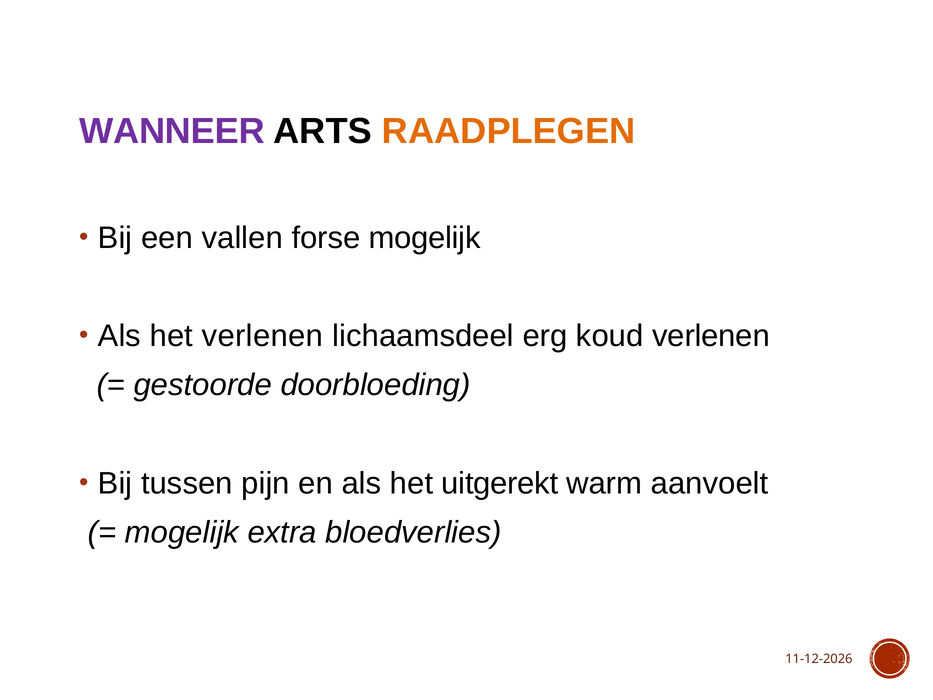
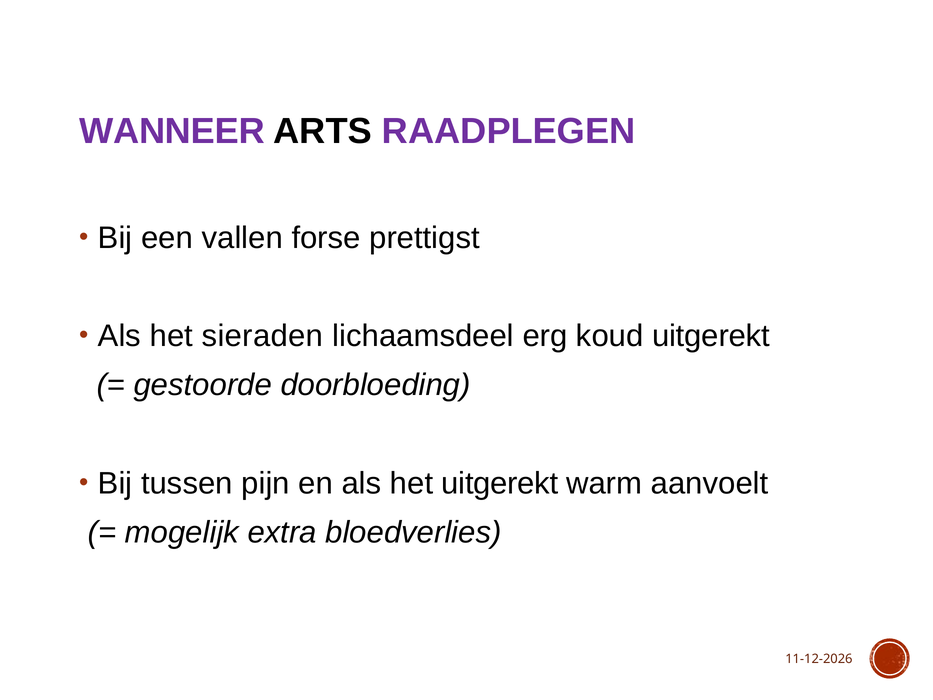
RAADPLEGEN colour: orange -> purple
forse mogelijk: mogelijk -> prettigst
het verlenen: verlenen -> sieraden
koud verlenen: verlenen -> uitgerekt
